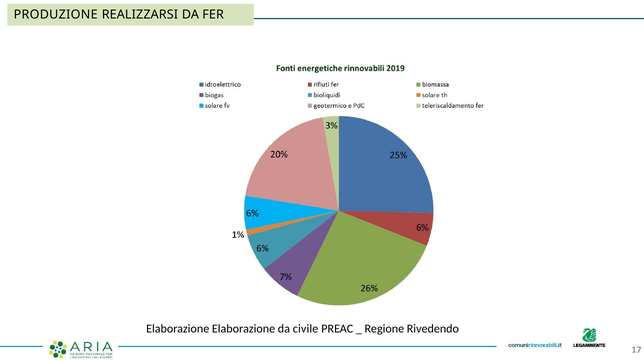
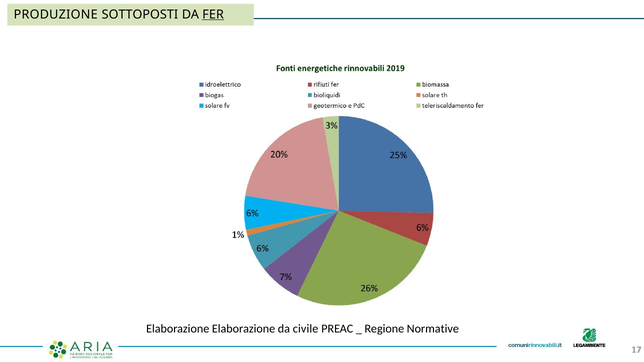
REALIZZARSI: REALIZZARSI -> SOTTOPOSTI
FER underline: none -> present
Rivedendo: Rivedendo -> Normative
